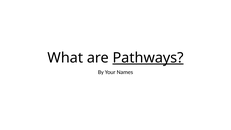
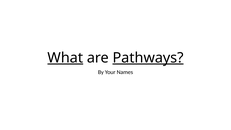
What underline: none -> present
